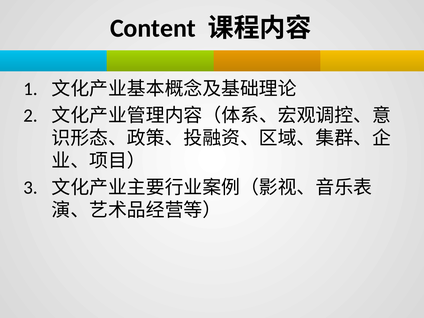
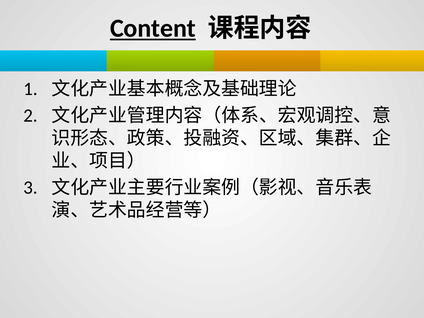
Content underline: none -> present
